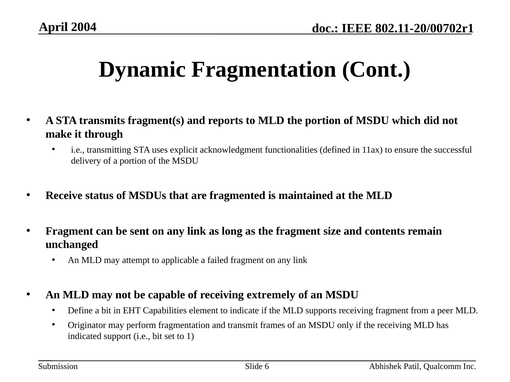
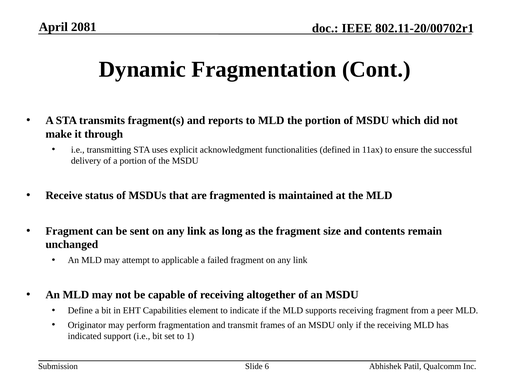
2004: 2004 -> 2081
extremely: extremely -> altogether
